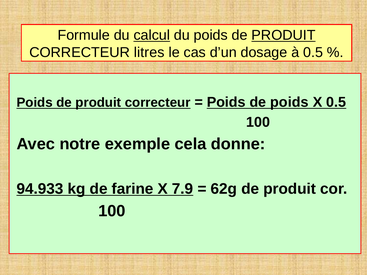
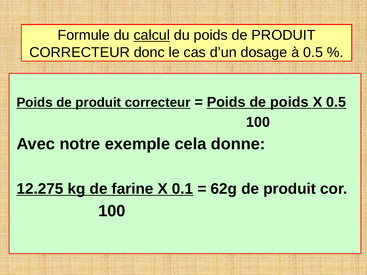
PRODUIT at (284, 35) underline: present -> none
litres: litres -> donc
94.933: 94.933 -> 12.275
7.9: 7.9 -> 0.1
